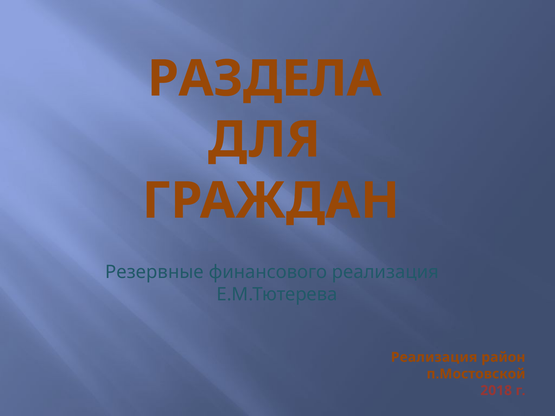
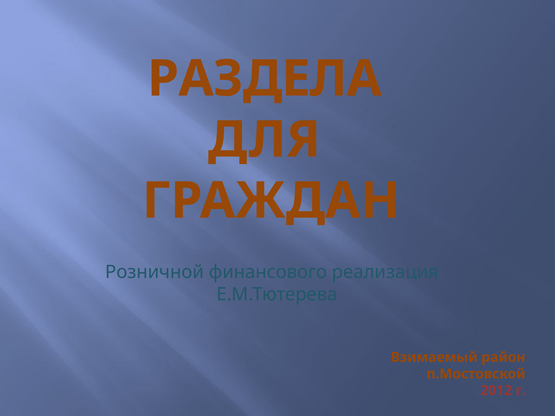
Резервные: Резервные -> Розничной
Реализация at (434, 357): Реализация -> Взимаемый
2018: 2018 -> 2012
